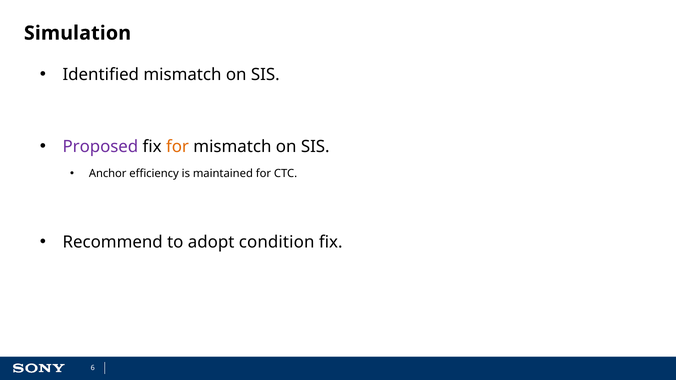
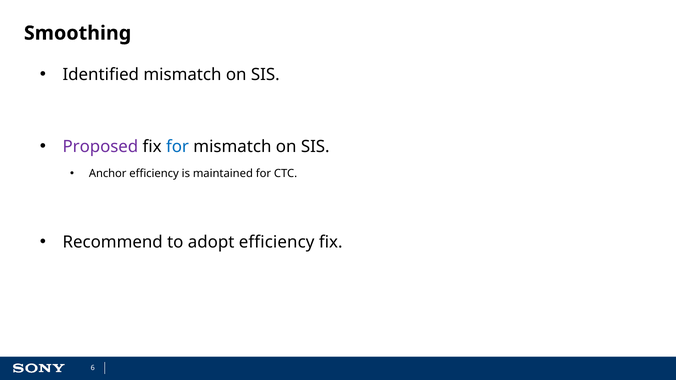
Simulation: Simulation -> Smoothing
for at (177, 147) colour: orange -> blue
adopt condition: condition -> efficiency
